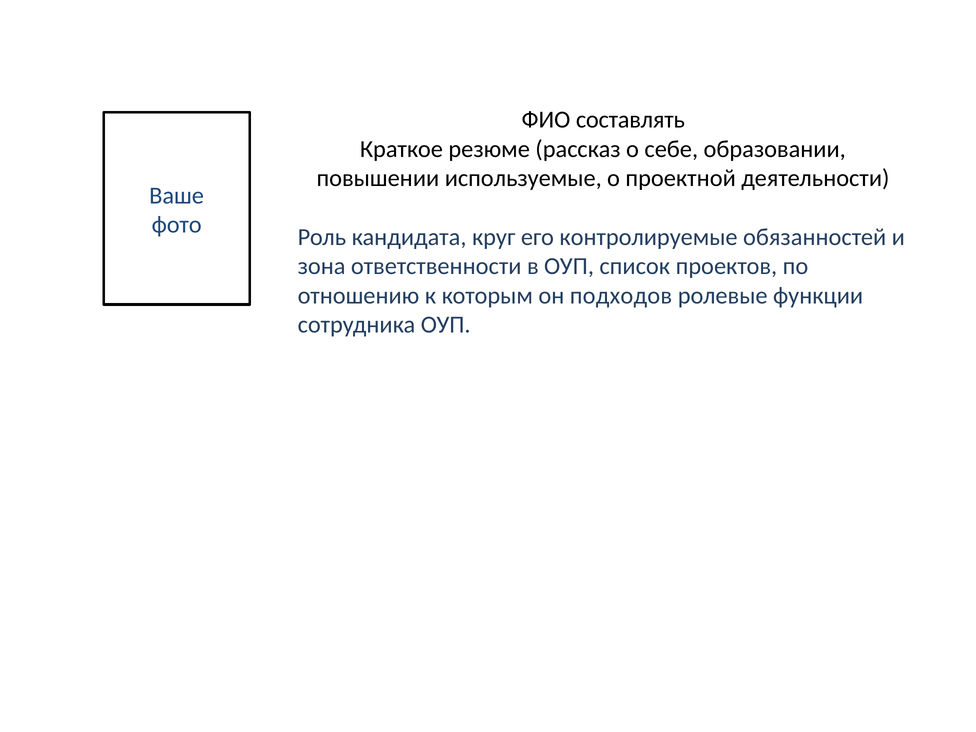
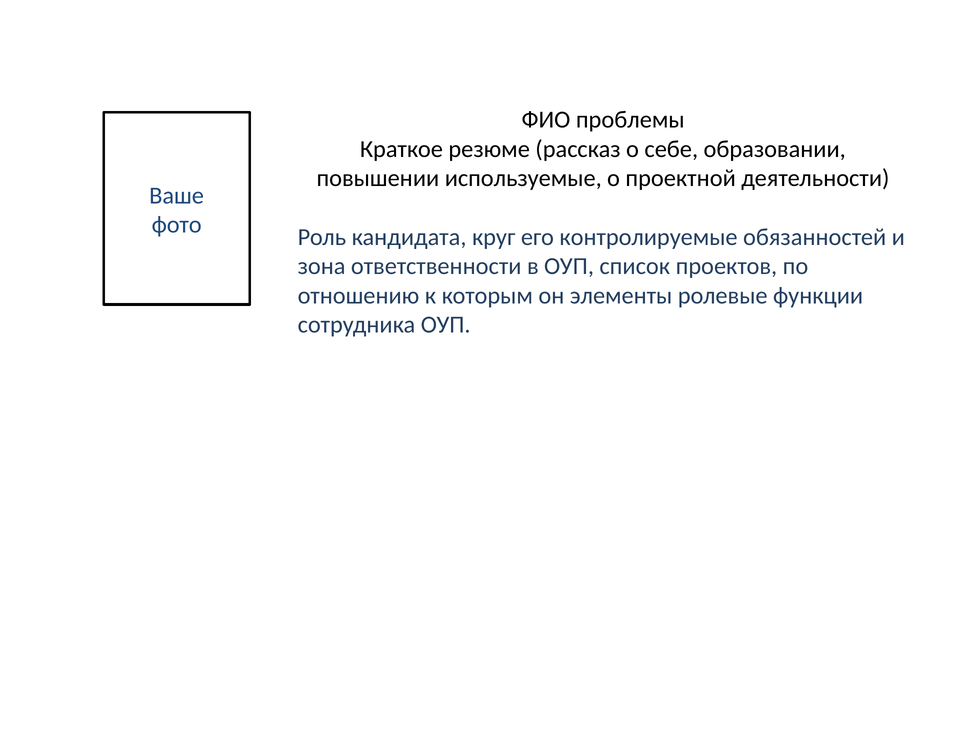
составлять: составлять -> проблемы
подходов: подходов -> элементы
